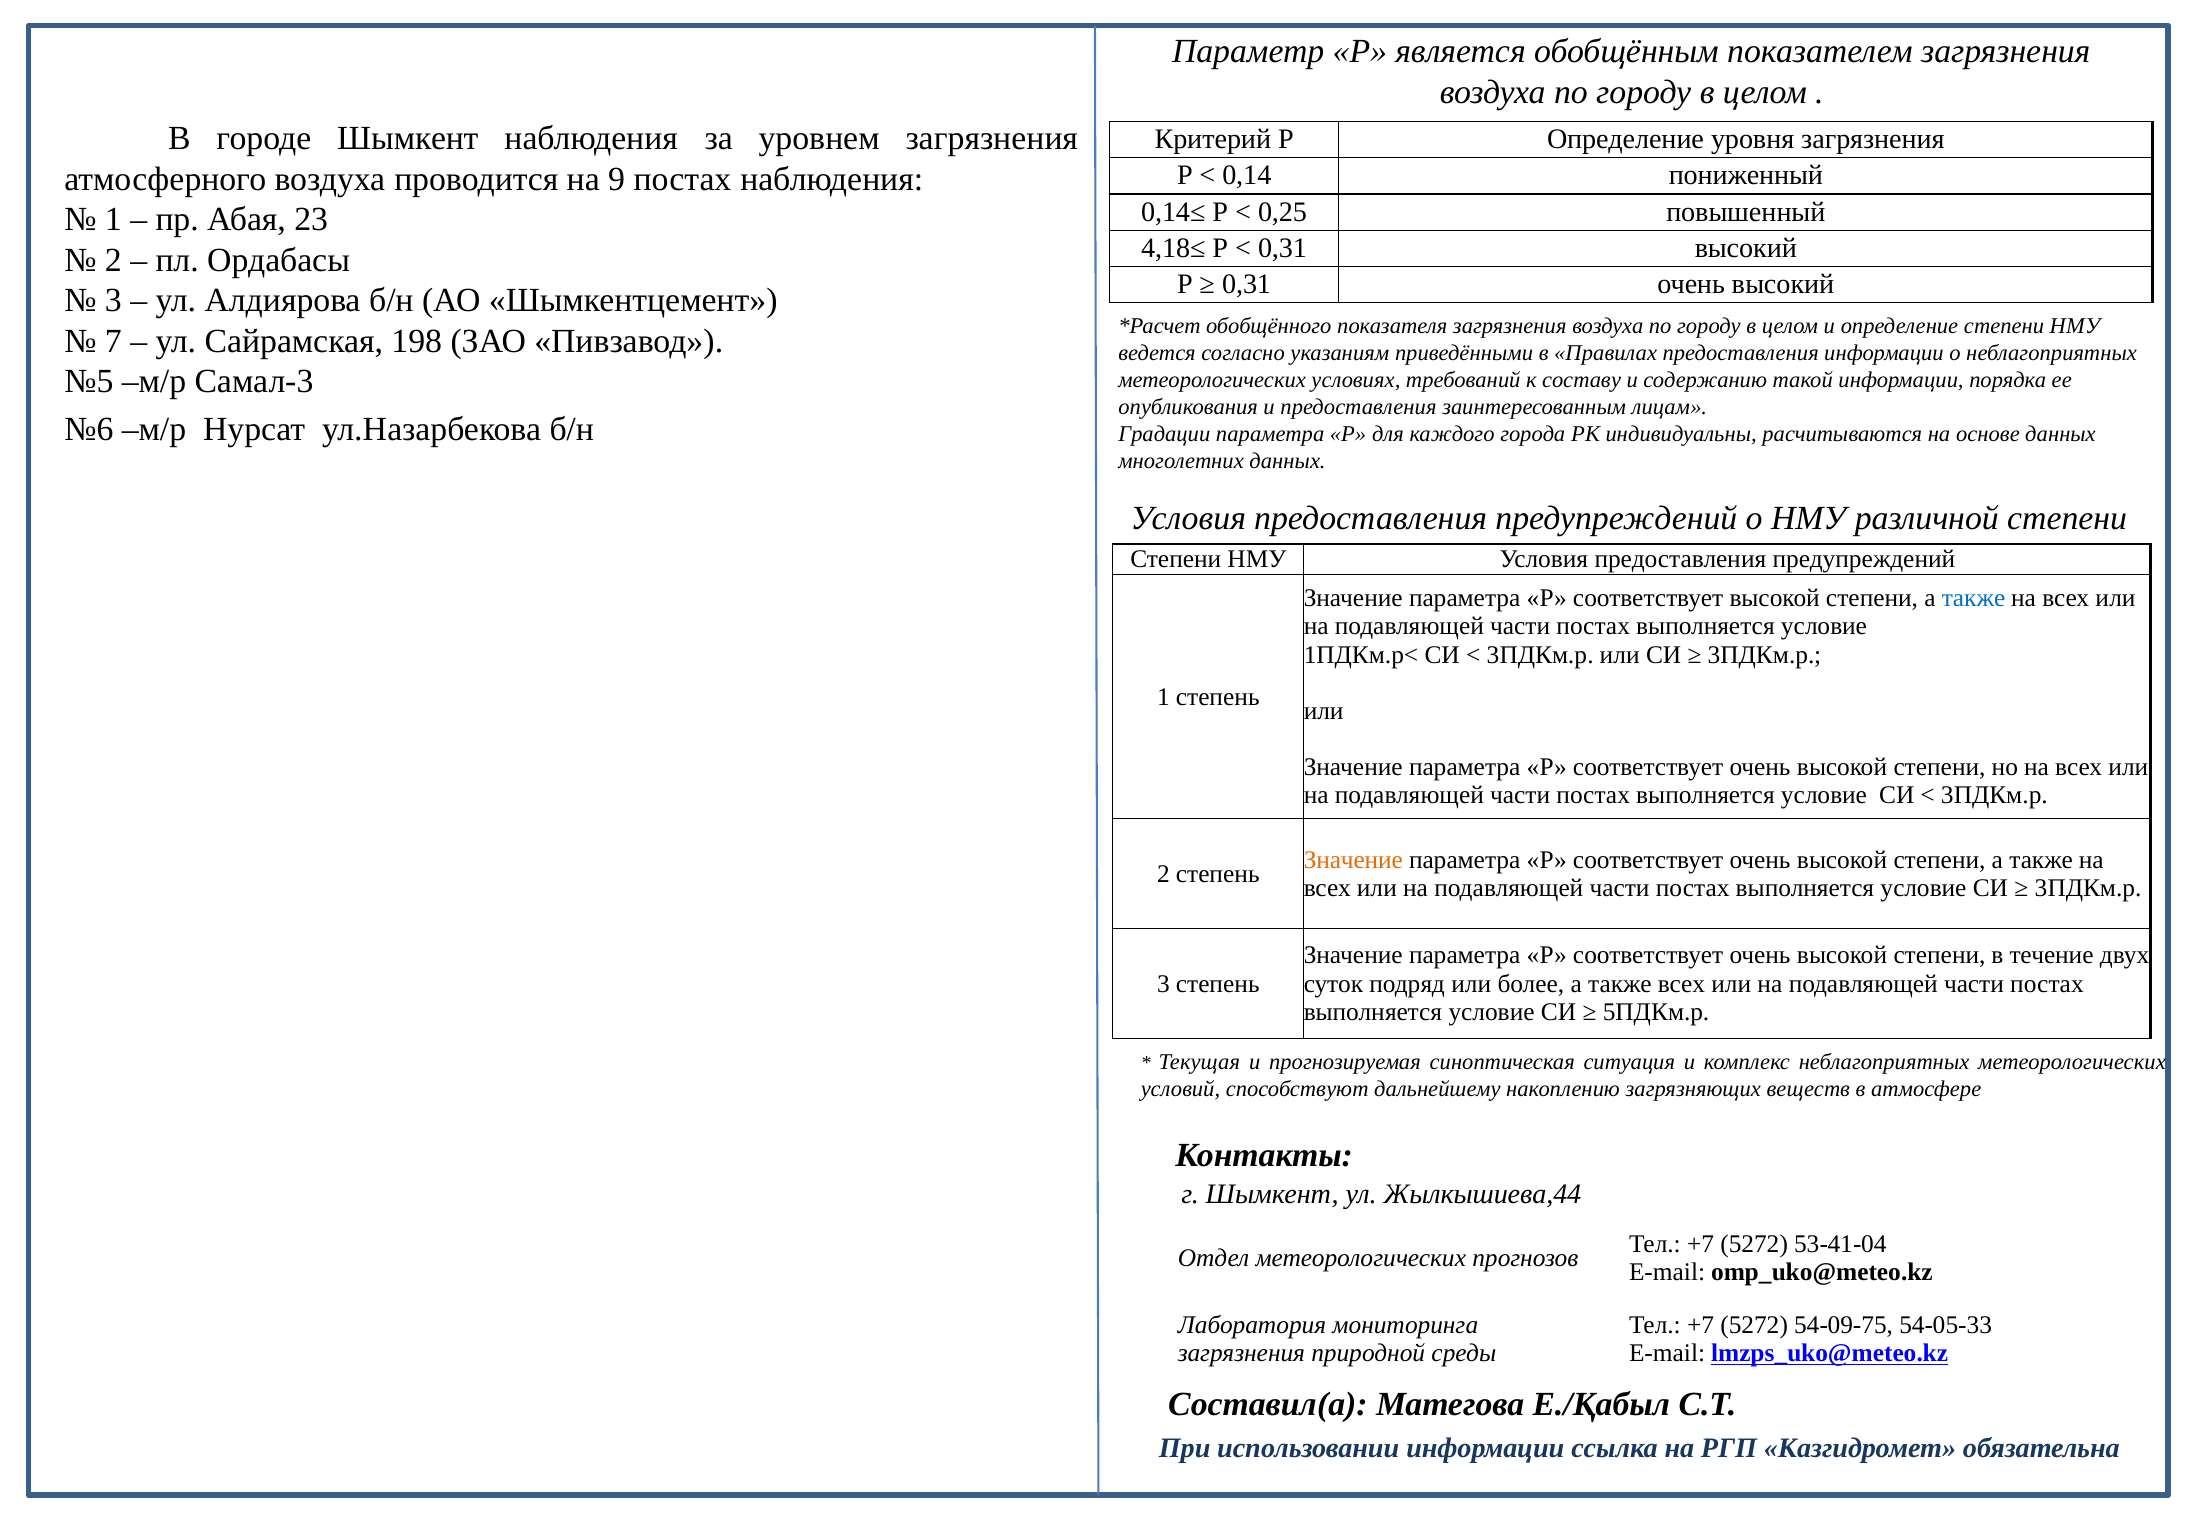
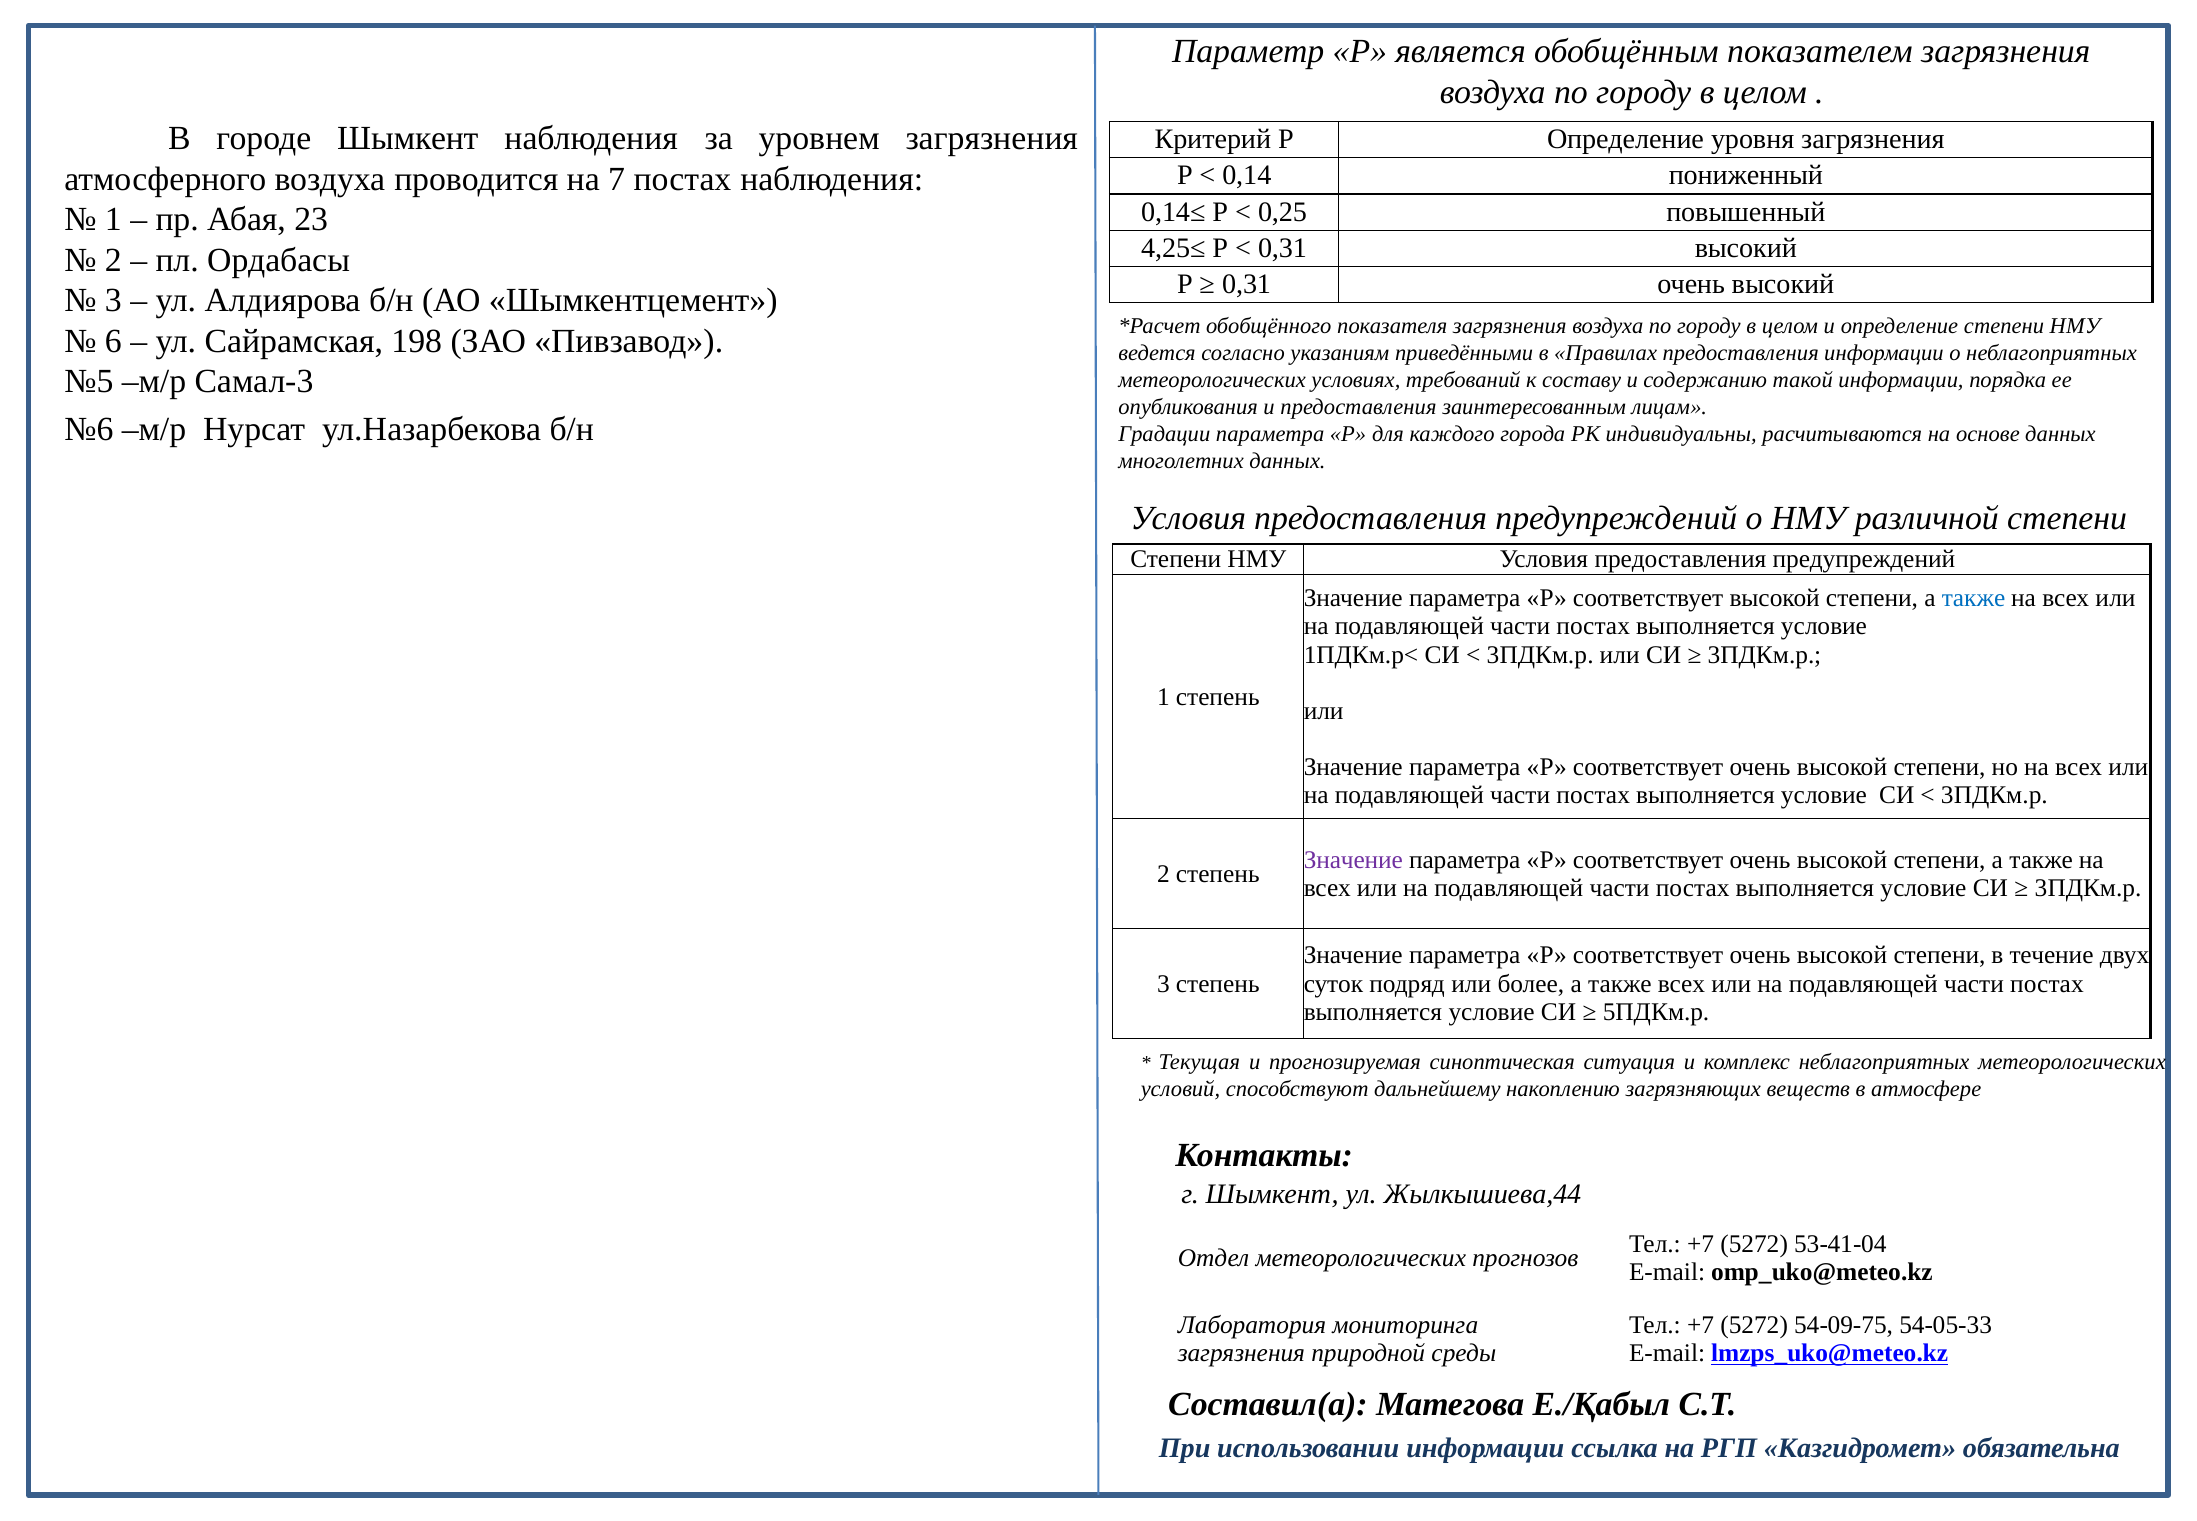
9: 9 -> 7
4,18≤: 4,18≤ -> 4,25≤
7: 7 -> 6
Значение at (1353, 860) colour: orange -> purple
